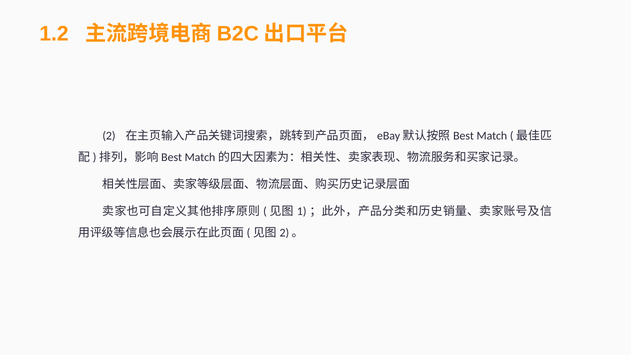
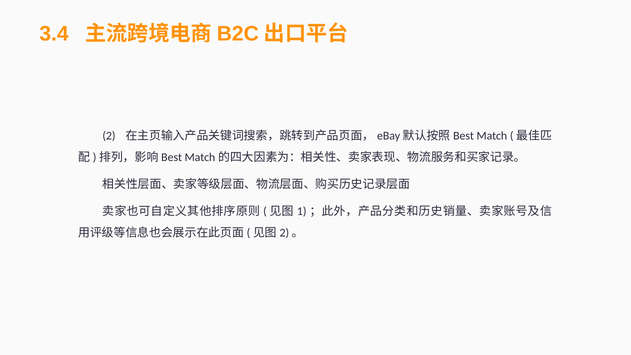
1.2: 1.2 -> 3.4
